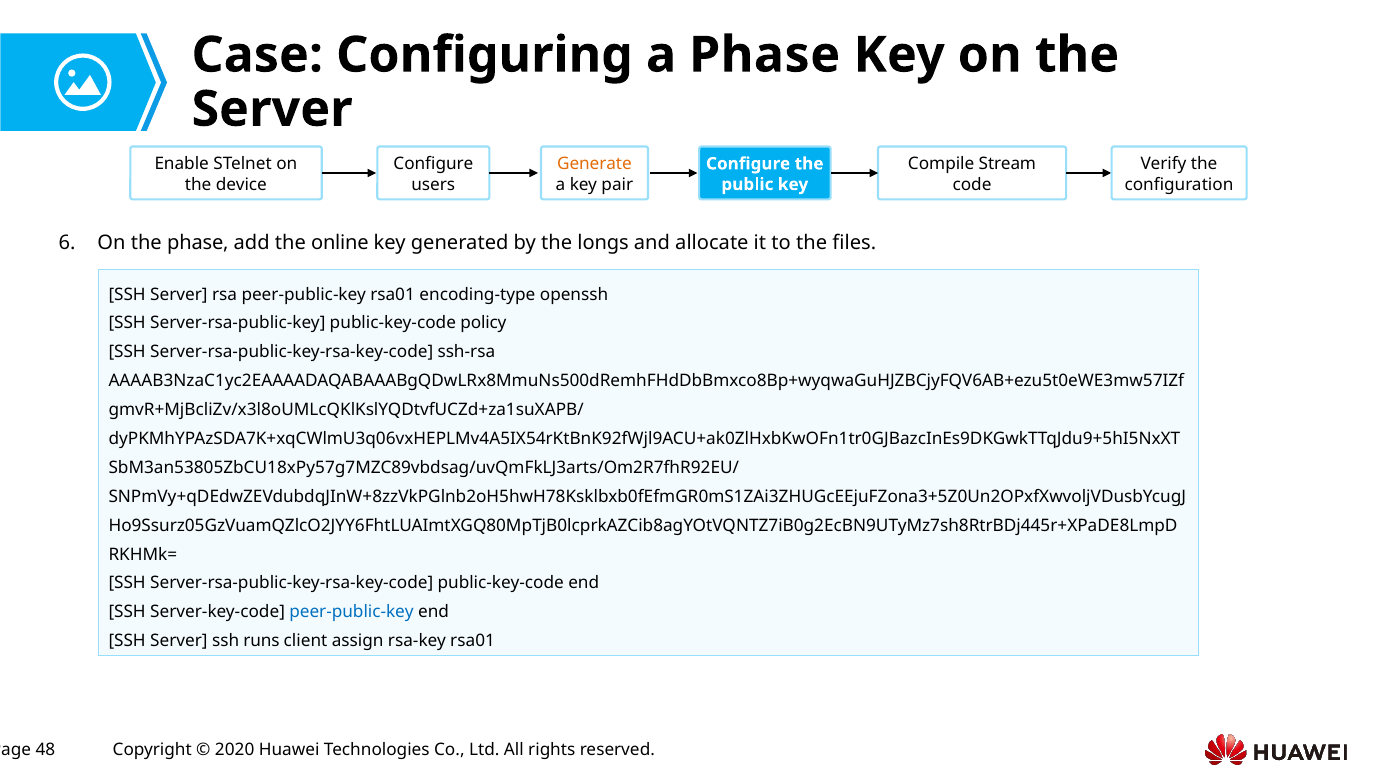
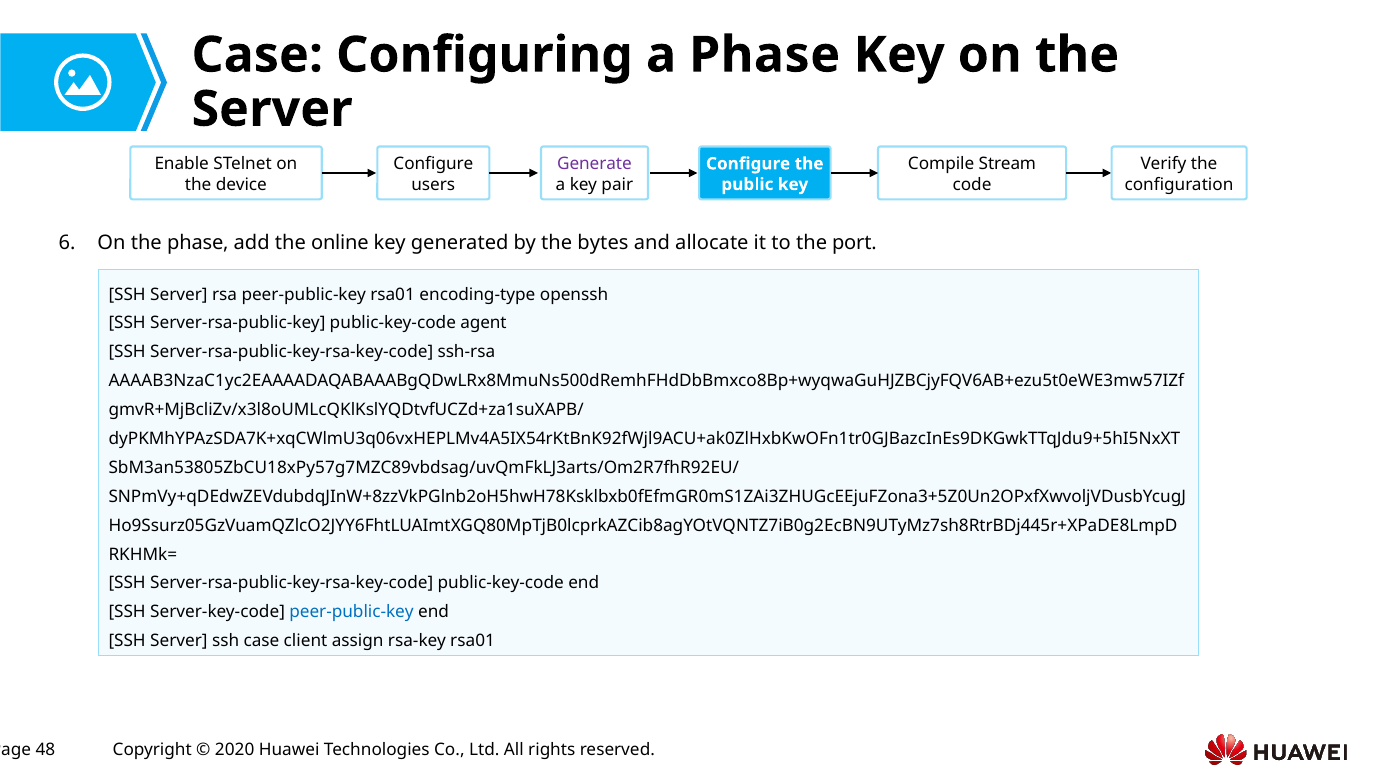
Generate colour: orange -> purple
longs: longs -> bytes
files: files -> port
policy: policy -> agent
ssh runs: runs -> case
